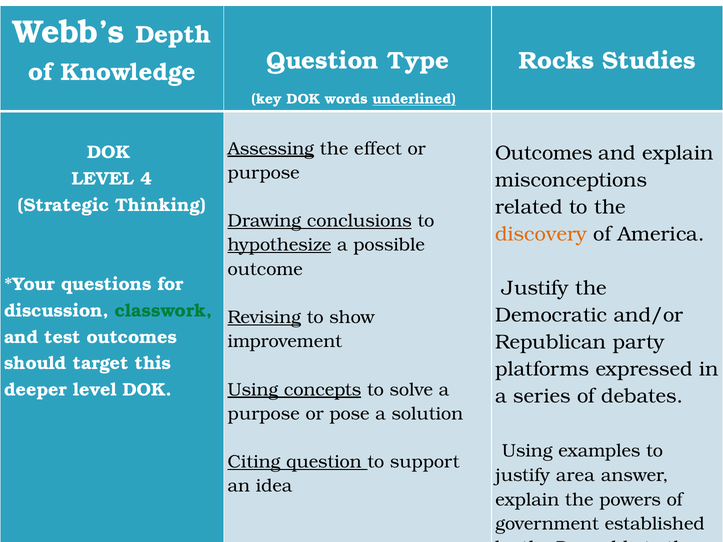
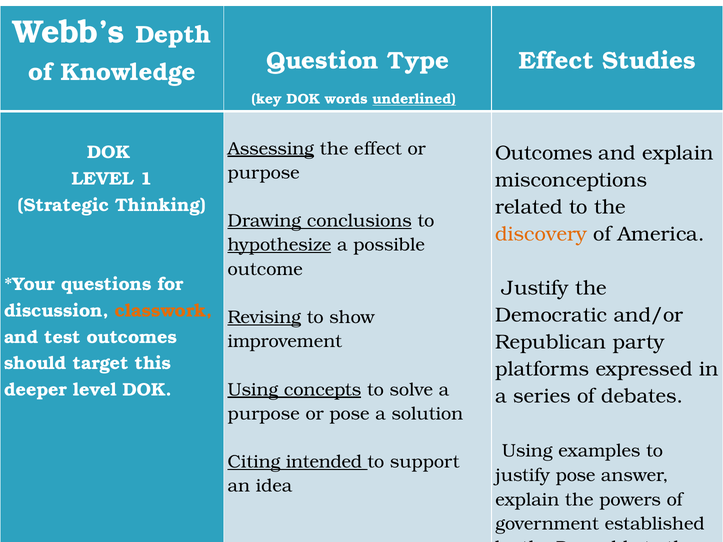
Rocks at (556, 61): Rocks -> Effect
4: 4 -> 1
classwork colour: green -> orange
Citing question: question -> intended
justify area: area -> pose
